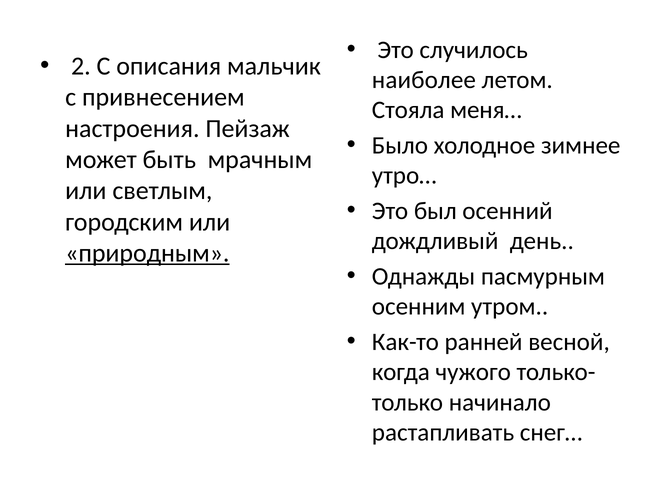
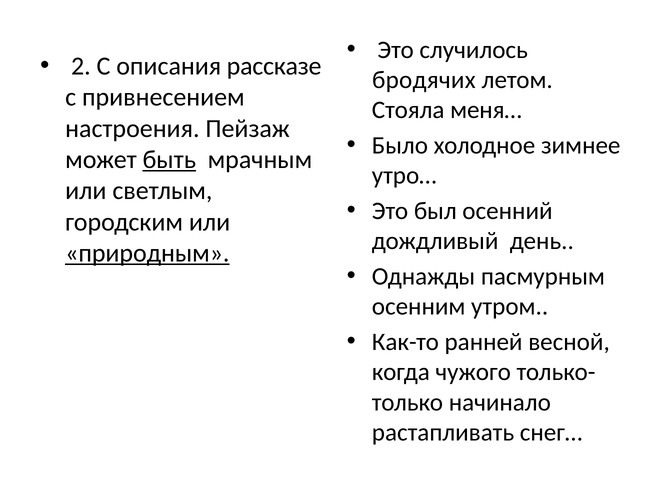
мальчик: мальчик -> рассказе
наиболее: наиболее -> бродячих
быть underline: none -> present
